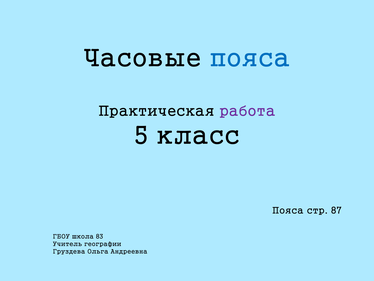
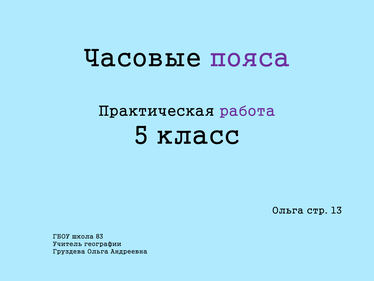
пояса at (250, 58) colour: blue -> purple
Пояса at (288, 210): Пояса -> Ольга
87: 87 -> 13
